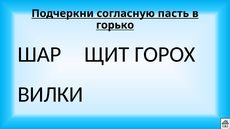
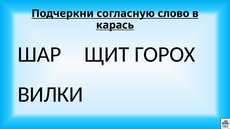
пасть: пасть -> слово
горько: горько -> карась
